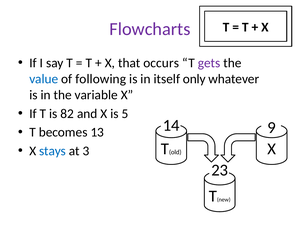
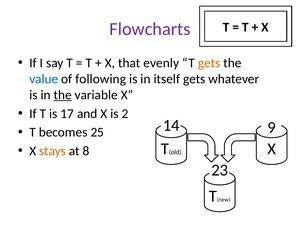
occurs: occurs -> evenly
gets at (209, 63) colour: purple -> orange
itself only: only -> gets
the at (63, 95) underline: none -> present
82: 82 -> 17
5: 5 -> 2
13: 13 -> 25
stays colour: blue -> orange
3: 3 -> 8
